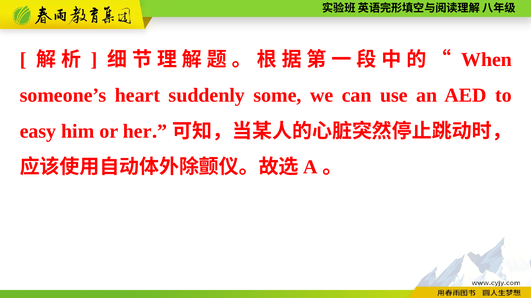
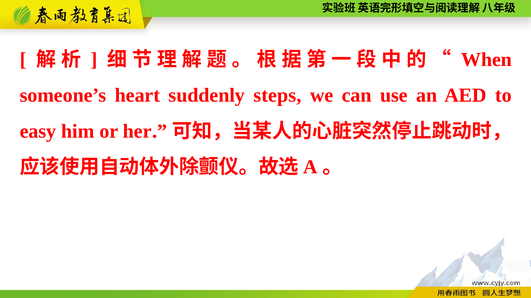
some: some -> steps
